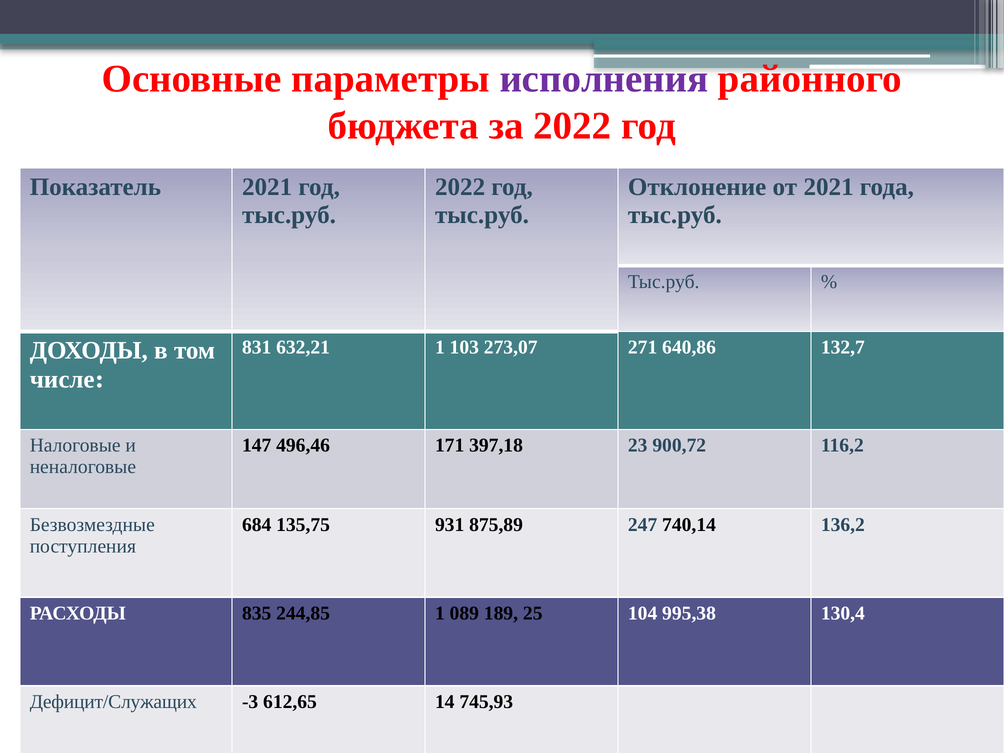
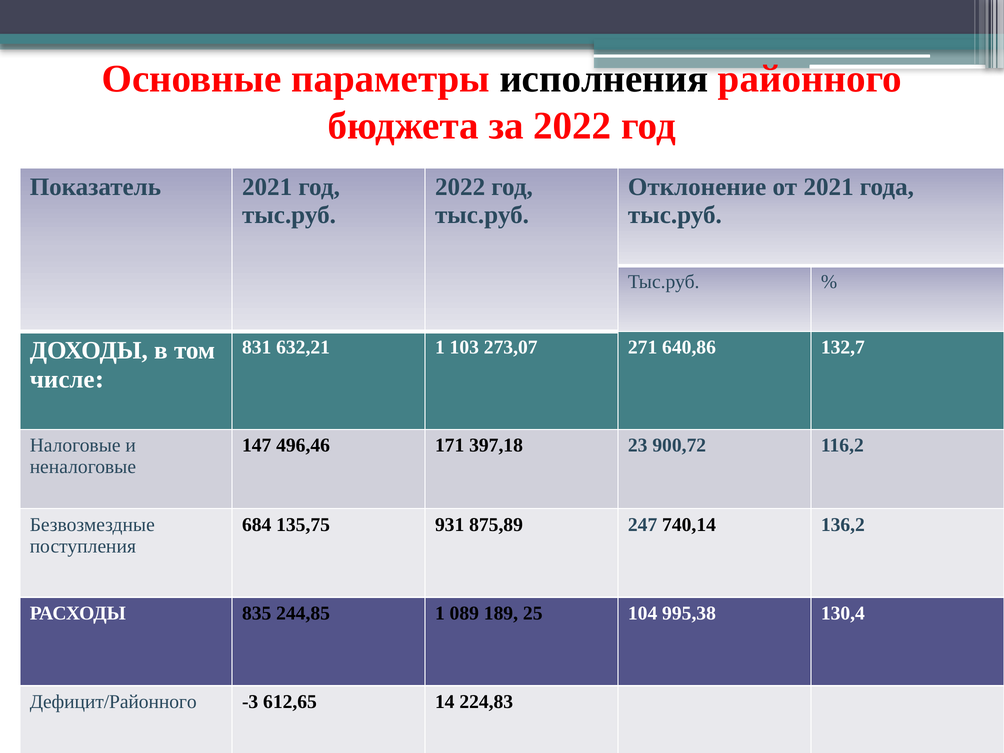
исполнения colour: purple -> black
Дефицит/Служащих: Дефицит/Служащих -> Дефицит/Районного
745,93: 745,93 -> 224,83
